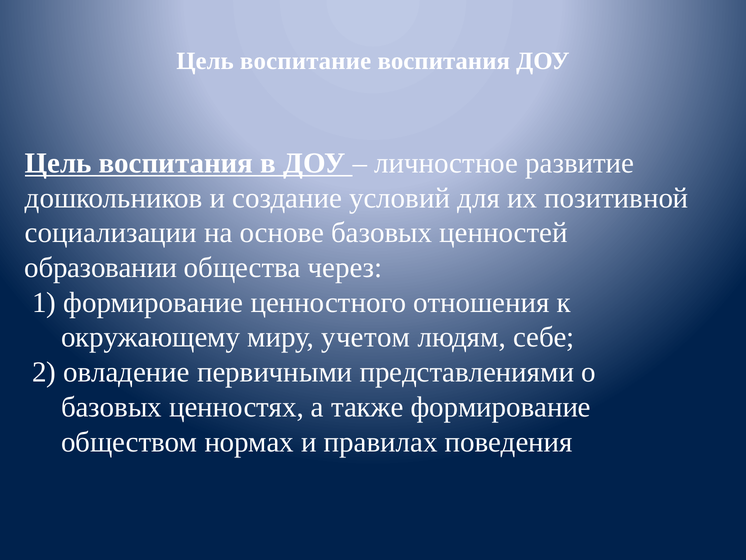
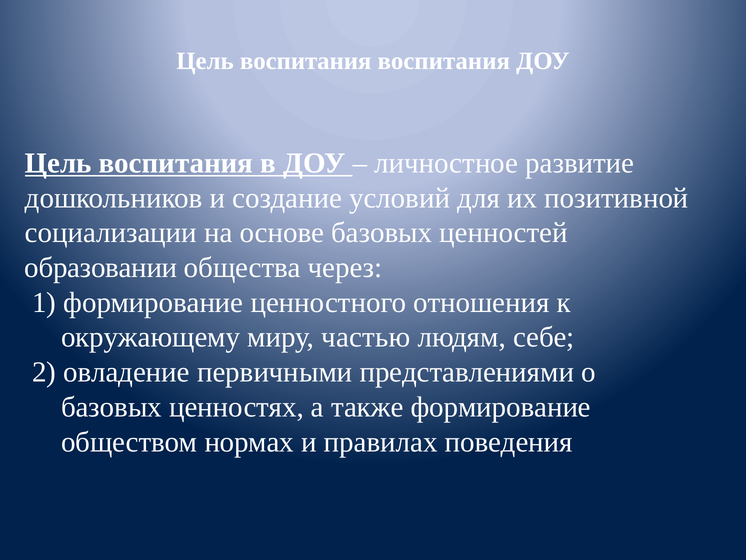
воспитание at (306, 61): воспитание -> воспитания
учетом: учетом -> частью
